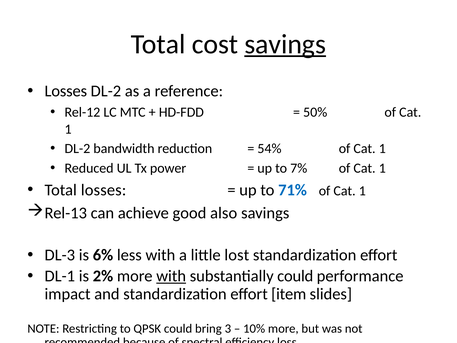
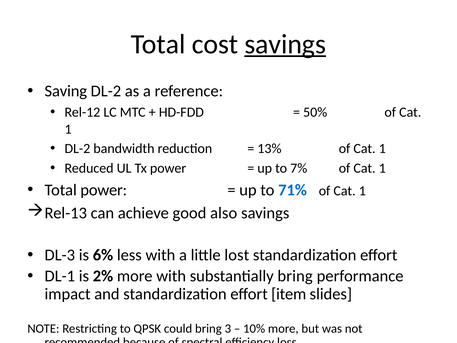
Losses at (66, 91): Losses -> Saving
54%: 54% -> 13%
Total losses: losses -> power
with at (171, 276) underline: present -> none
substantially could: could -> bring
